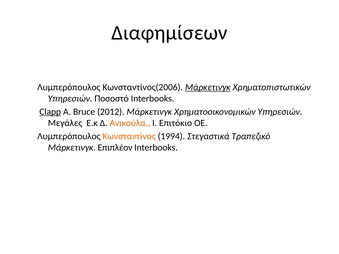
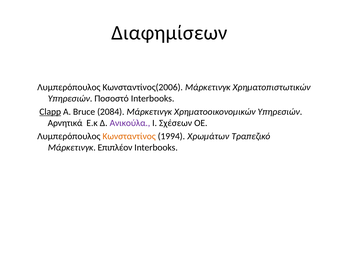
Μάρκετινγκ at (208, 87) underline: present -> none
2012: 2012 -> 2084
Μεγάλες: Μεγάλες -> Αρνητικά
Ανικούλα colour: orange -> purple
Επιτόκιο: Επιτόκιο -> Σχέσεων
Στεγαστικά: Στεγαστικά -> Χρωμάτων
